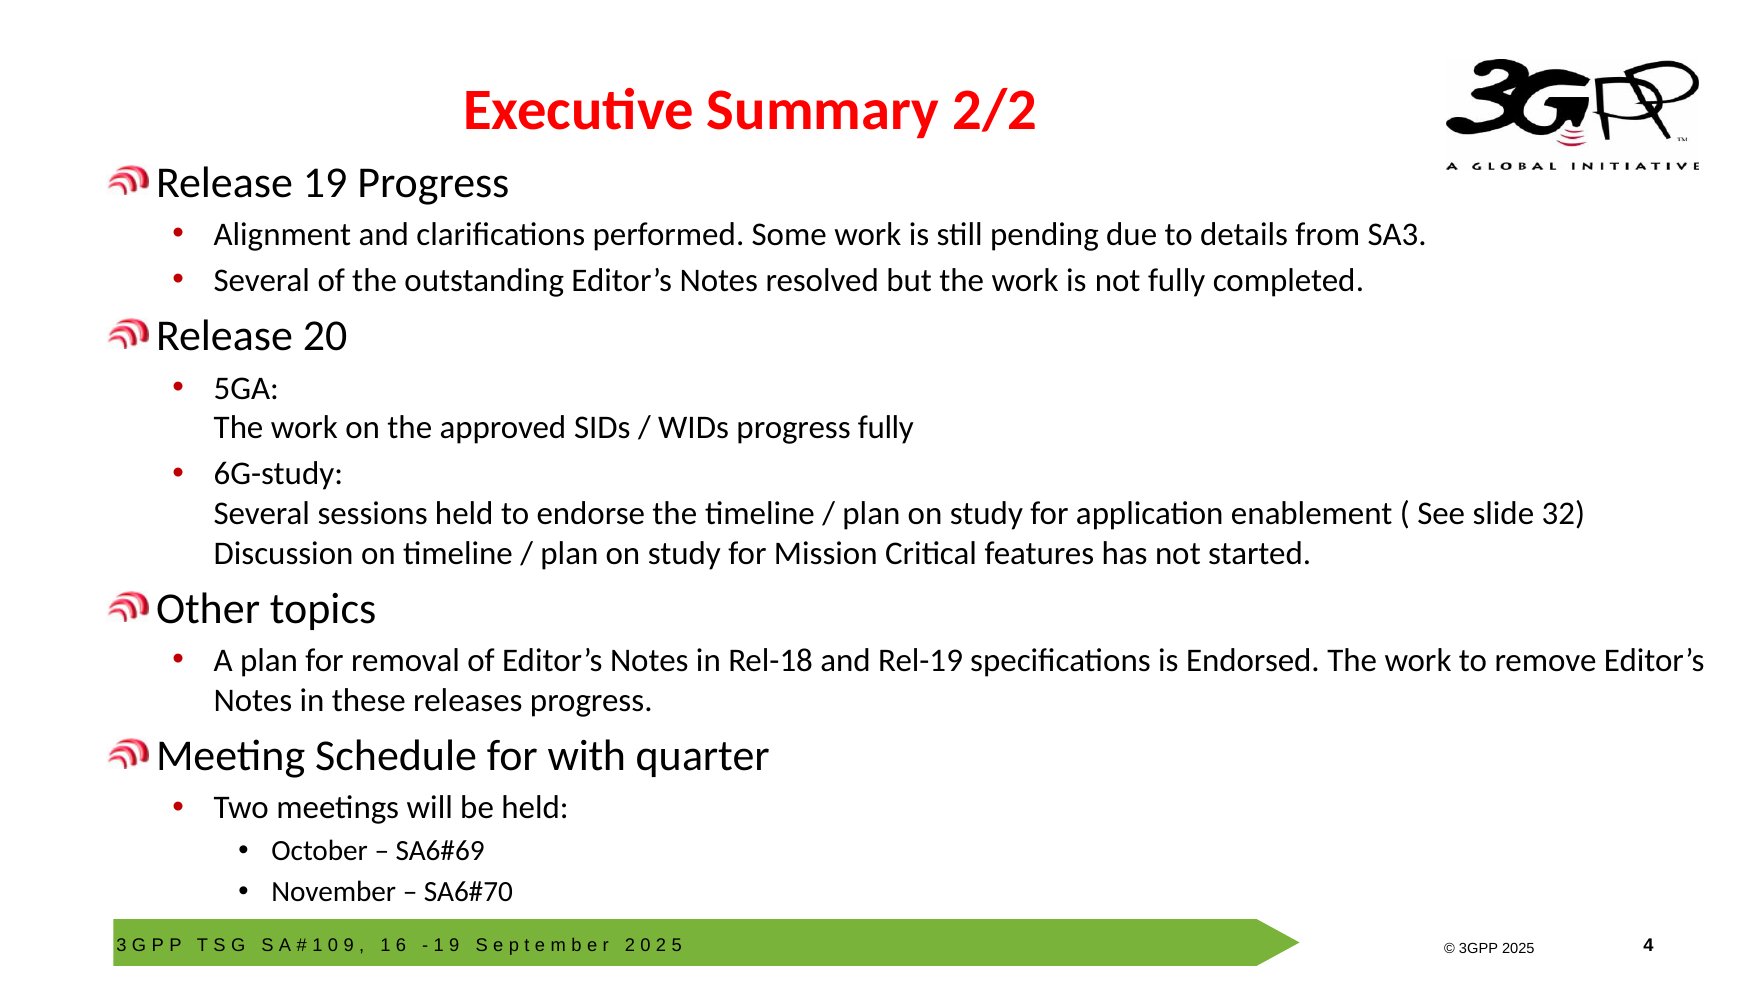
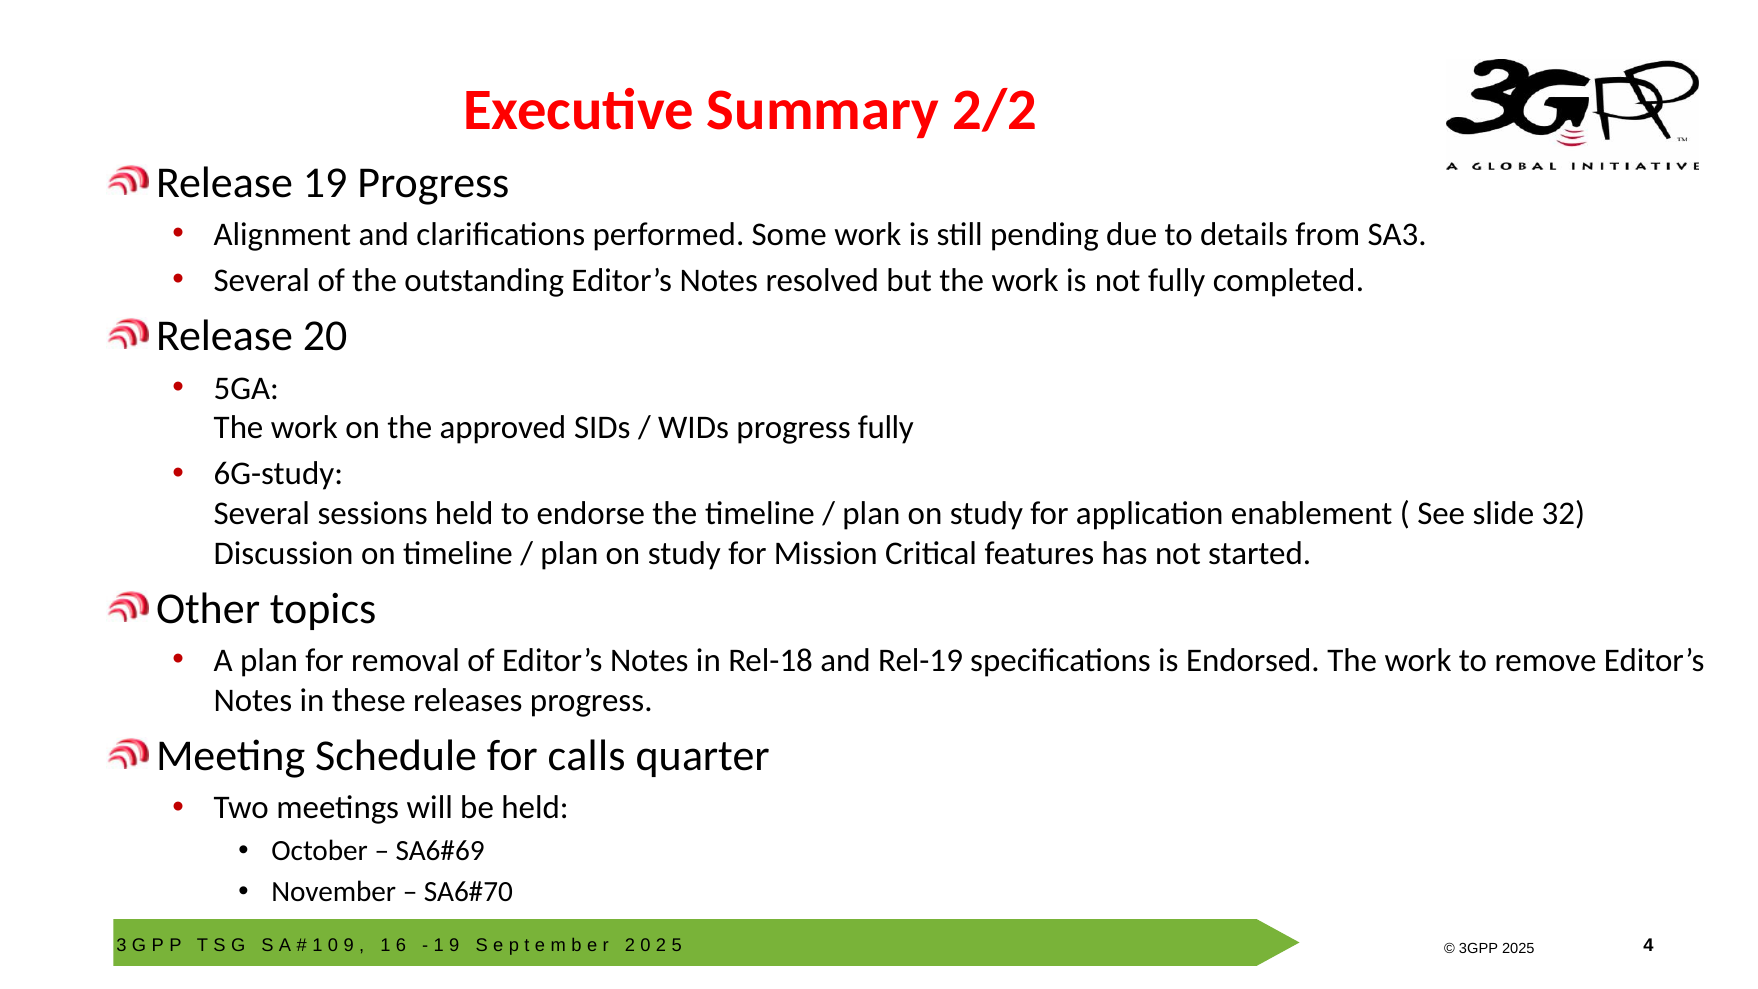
with: with -> calls
